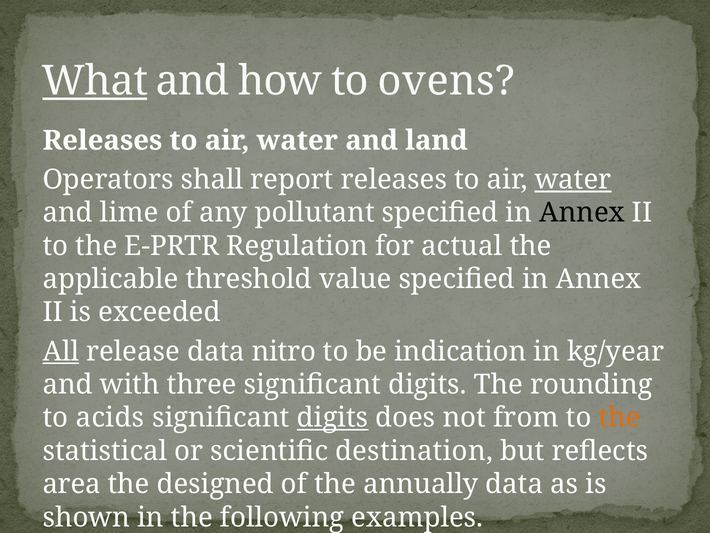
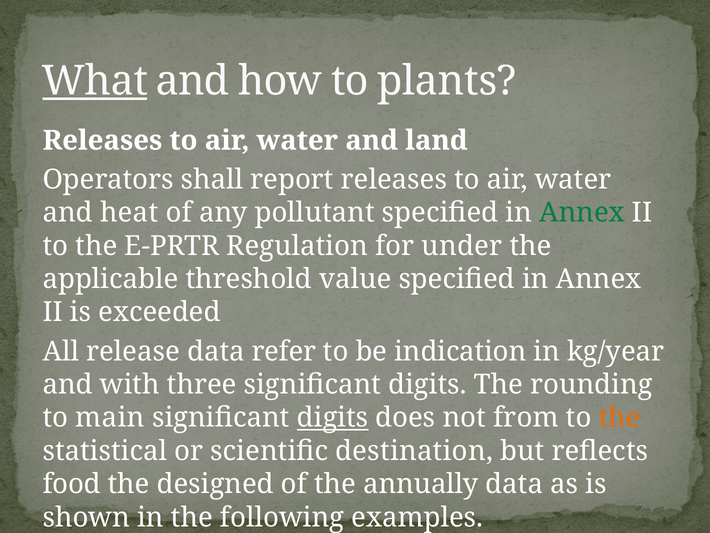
ovens: ovens -> plants
water at (573, 179) underline: present -> none
lime: lime -> heat
Annex at (582, 213) colour: black -> green
actual: actual -> under
All underline: present -> none
nitro: nitro -> refer
acids: acids -> main
area: area -> food
